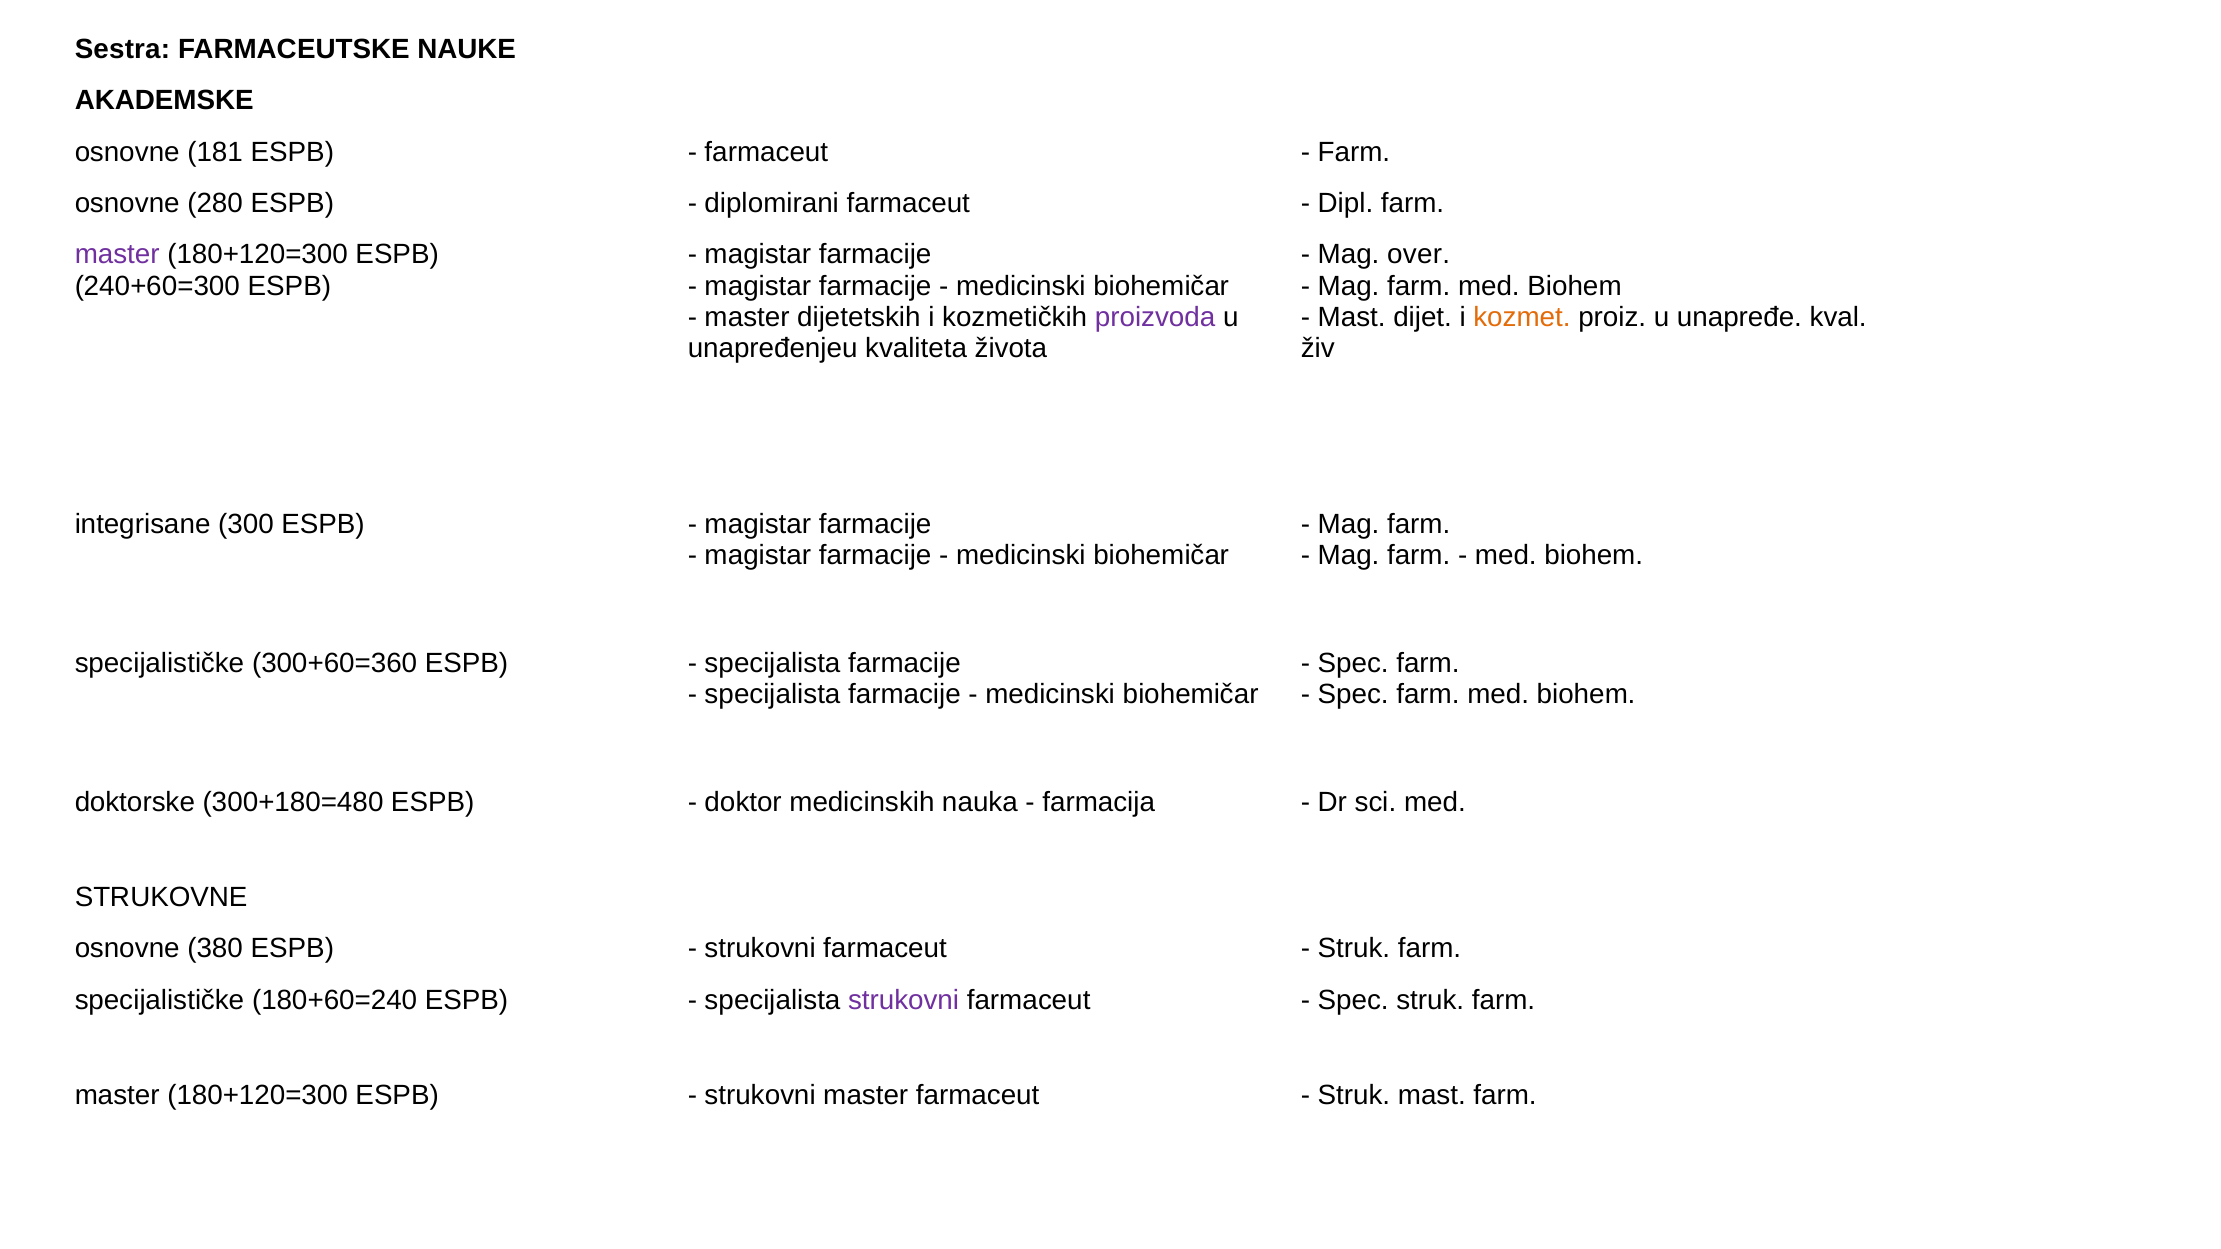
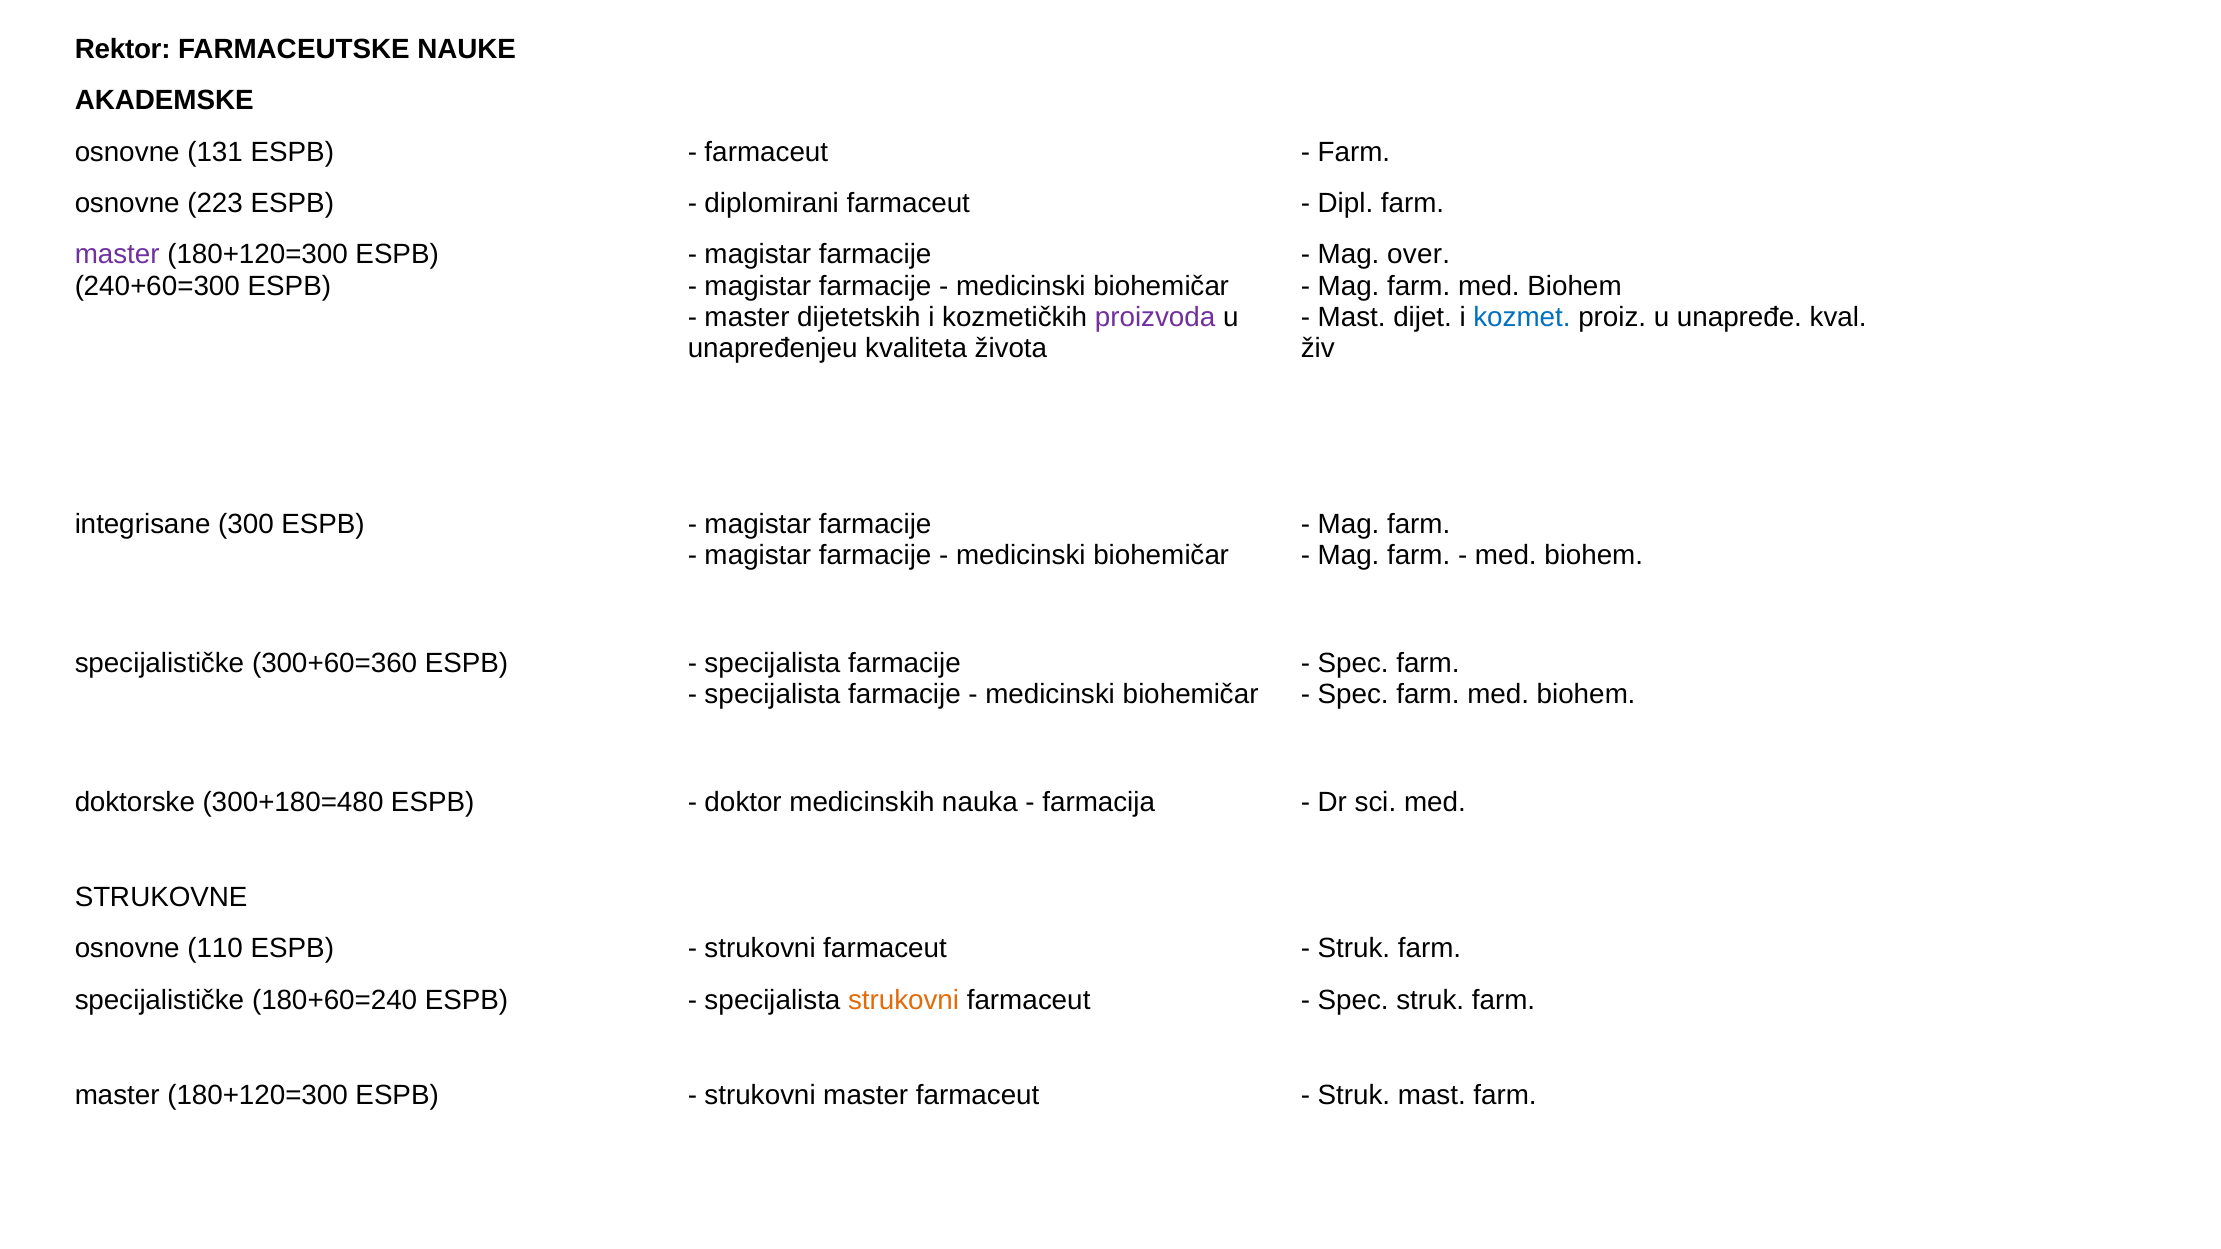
Sestra: Sestra -> Rektor
181: 181 -> 131
280: 280 -> 223
kozmet colour: orange -> blue
380: 380 -> 110
strukovni at (904, 1000) colour: purple -> orange
